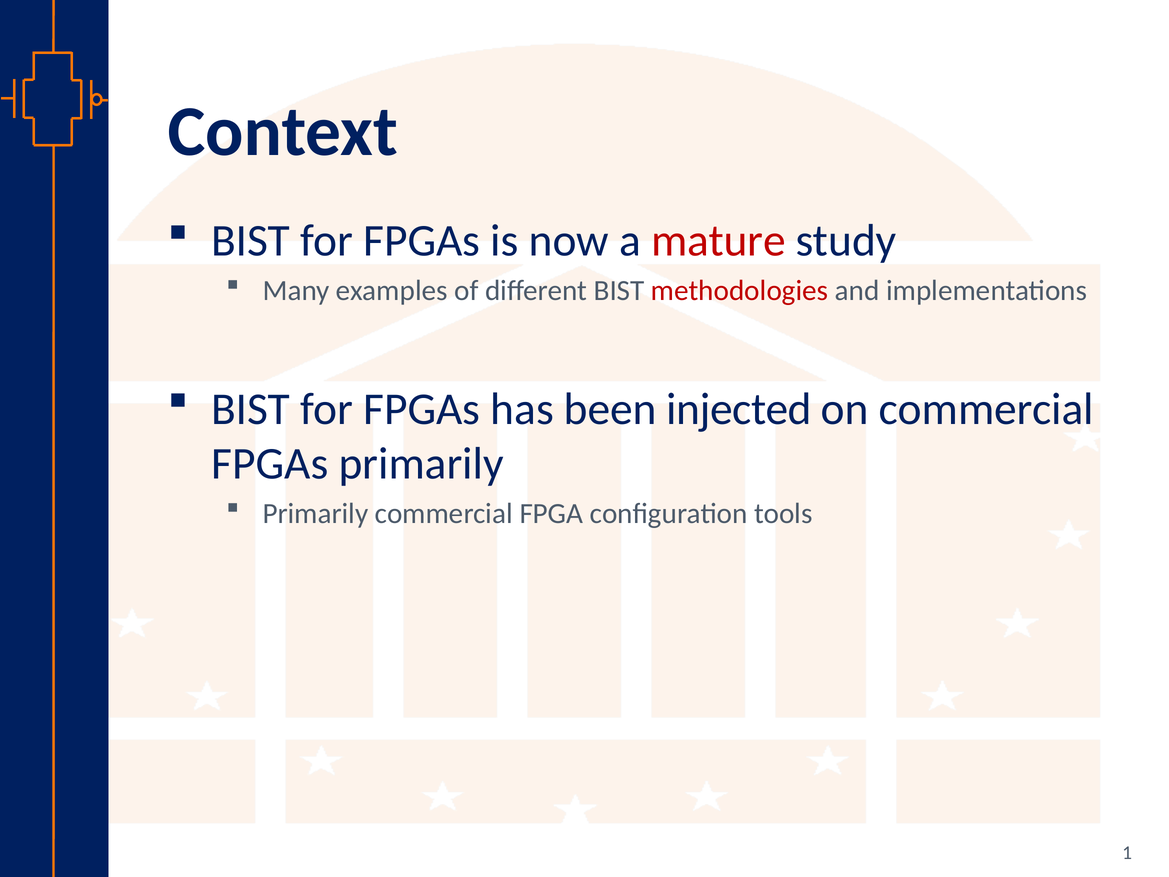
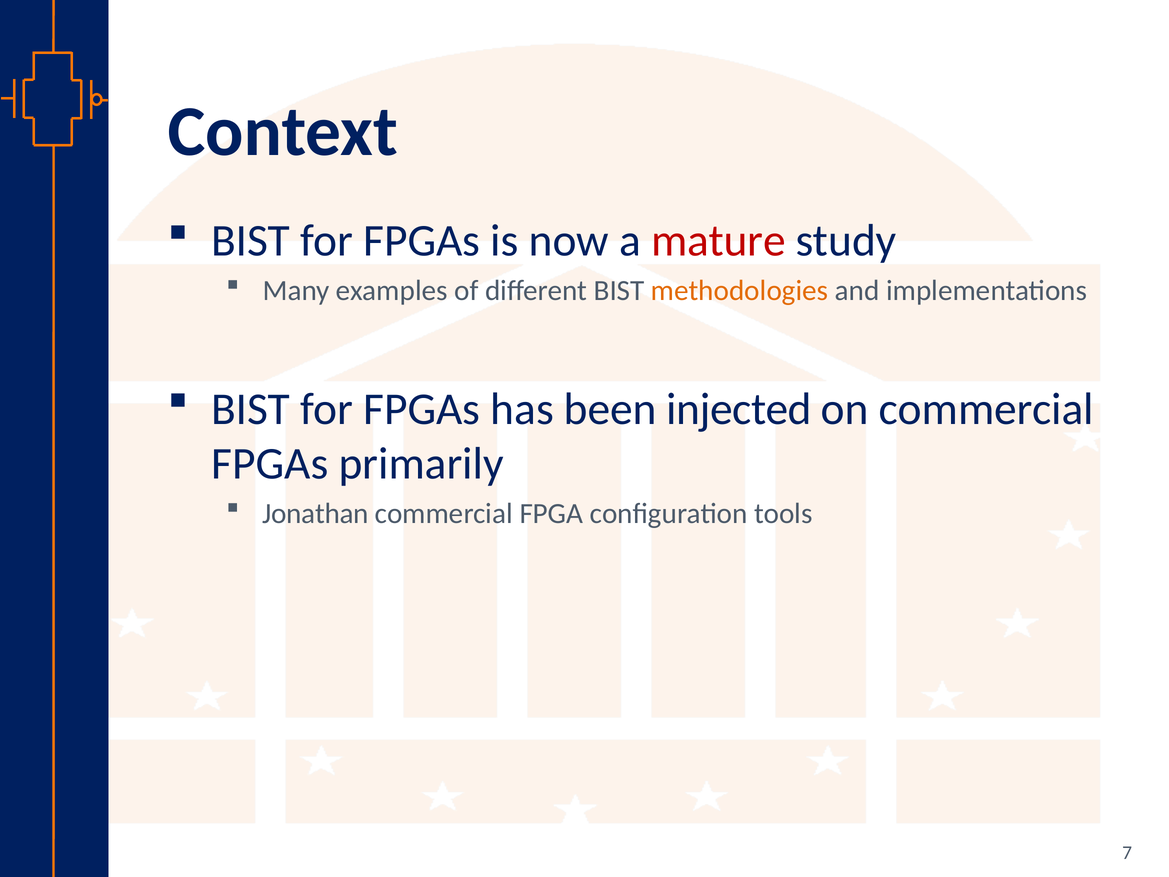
methodologies colour: red -> orange
Primarily at (315, 513): Primarily -> Jonathan
1: 1 -> 7
